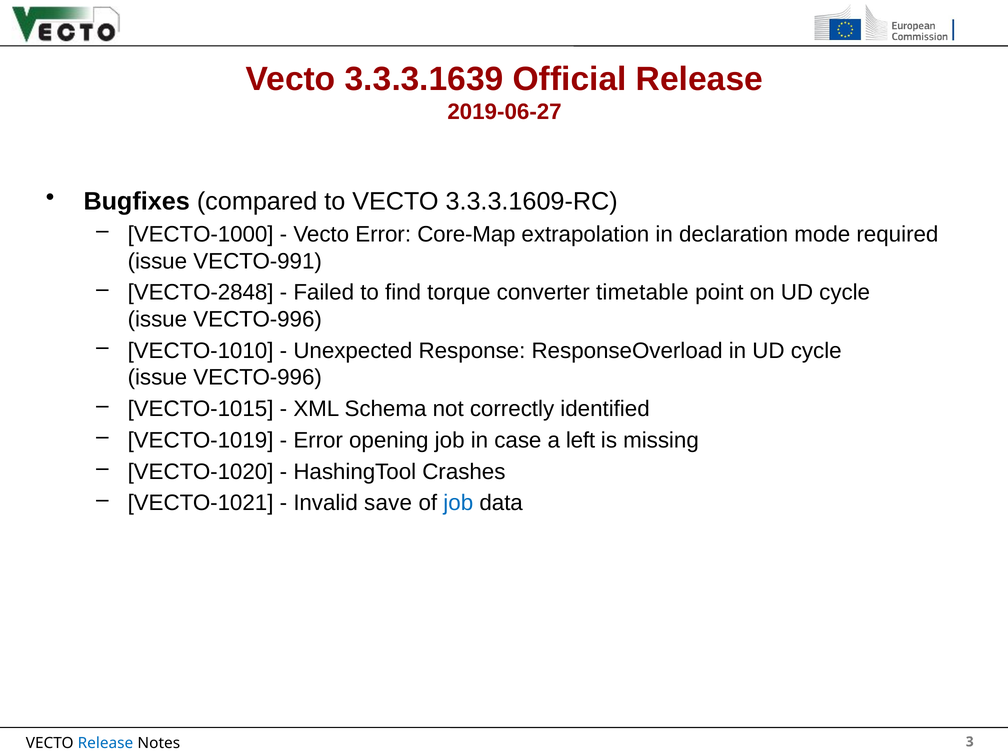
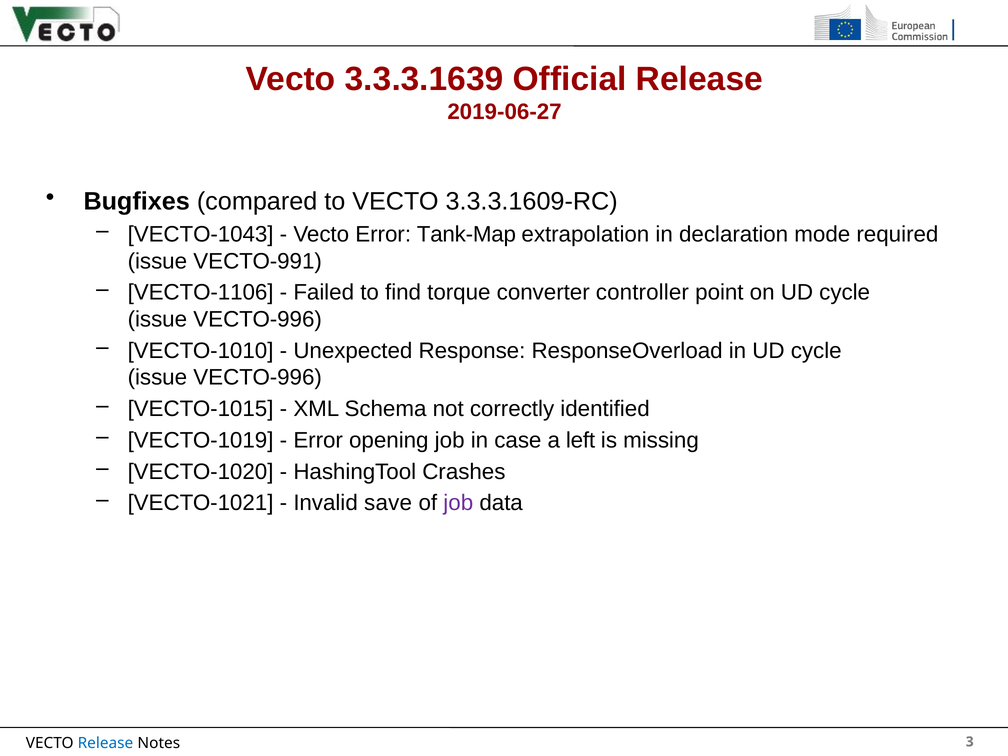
VECTO-1000: VECTO-1000 -> VECTO-1043
Core-Map: Core-Map -> Tank-Map
VECTO-2848: VECTO-2848 -> VECTO-1106
timetable: timetable -> controller
job at (458, 503) colour: blue -> purple
